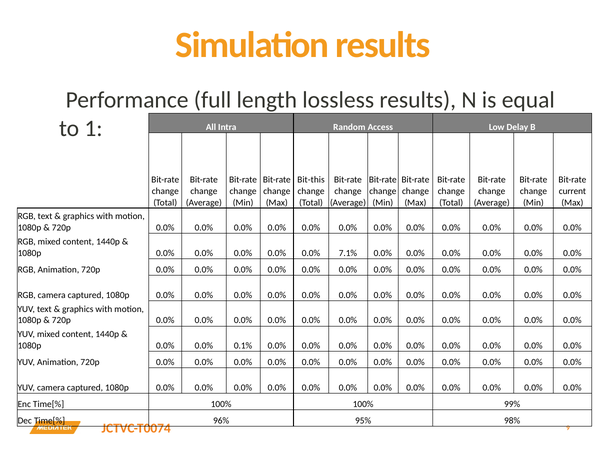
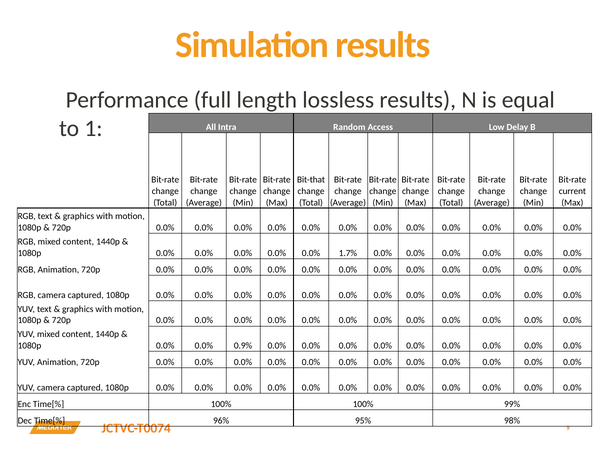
Bit-this: Bit-this -> Bit-that
7.1%: 7.1% -> 1.7%
0.1%: 0.1% -> 0.9%
